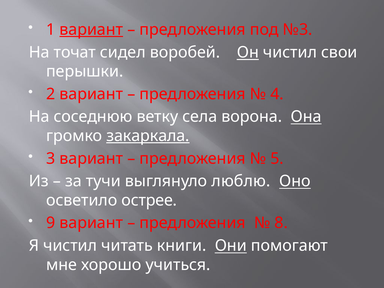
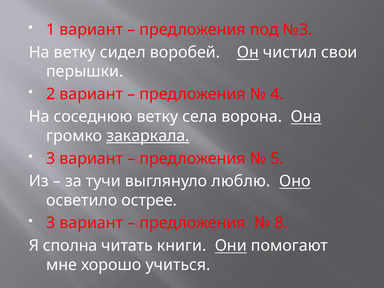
вариант at (91, 30) underline: present -> none
На точат: точат -> ветку
9 at (51, 223): 9 -> 3
Я чистил: чистил -> сполна
